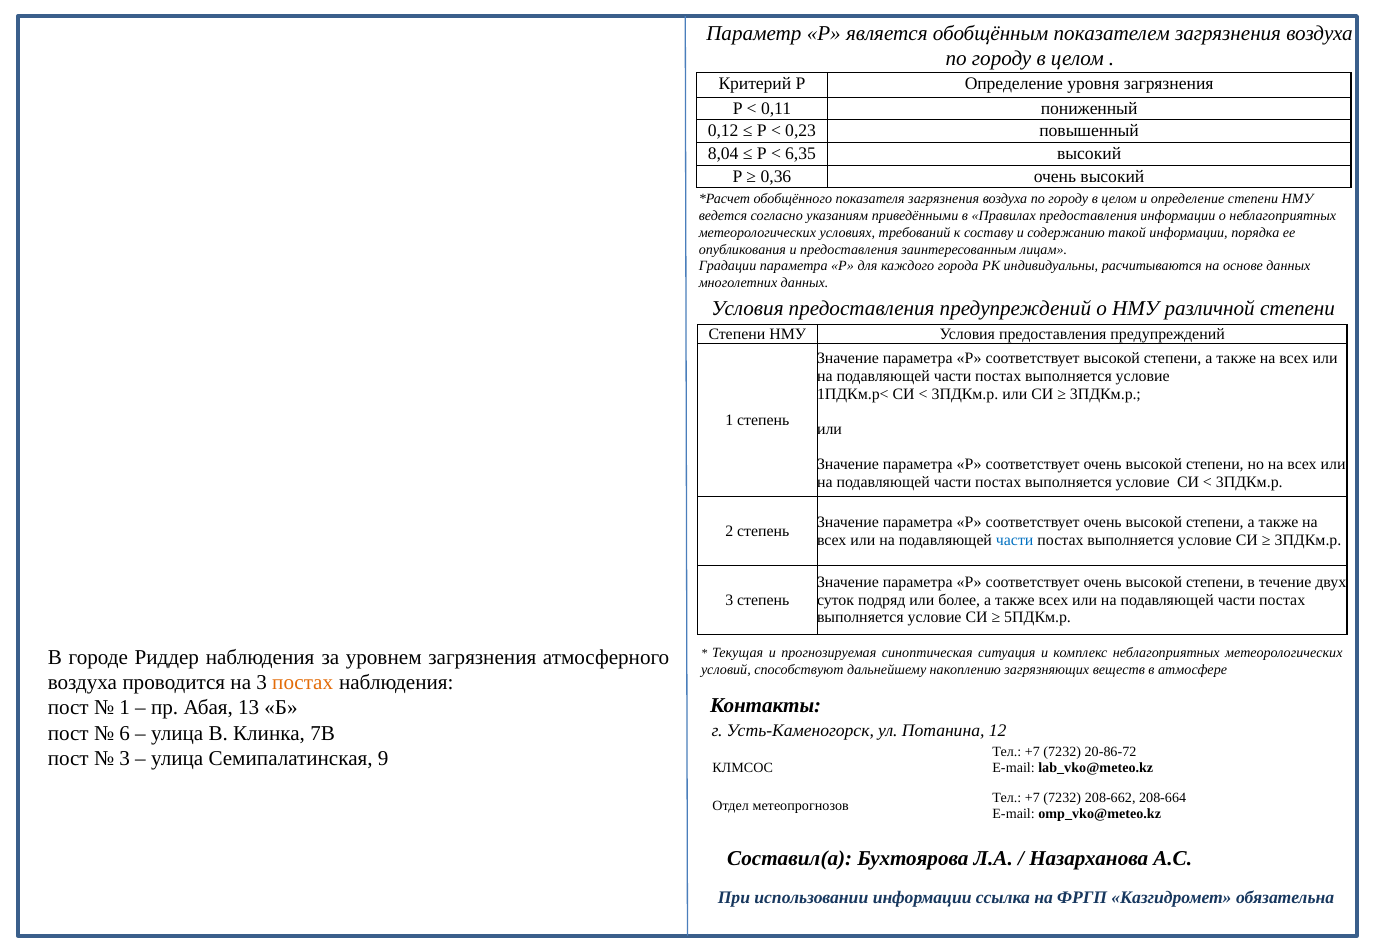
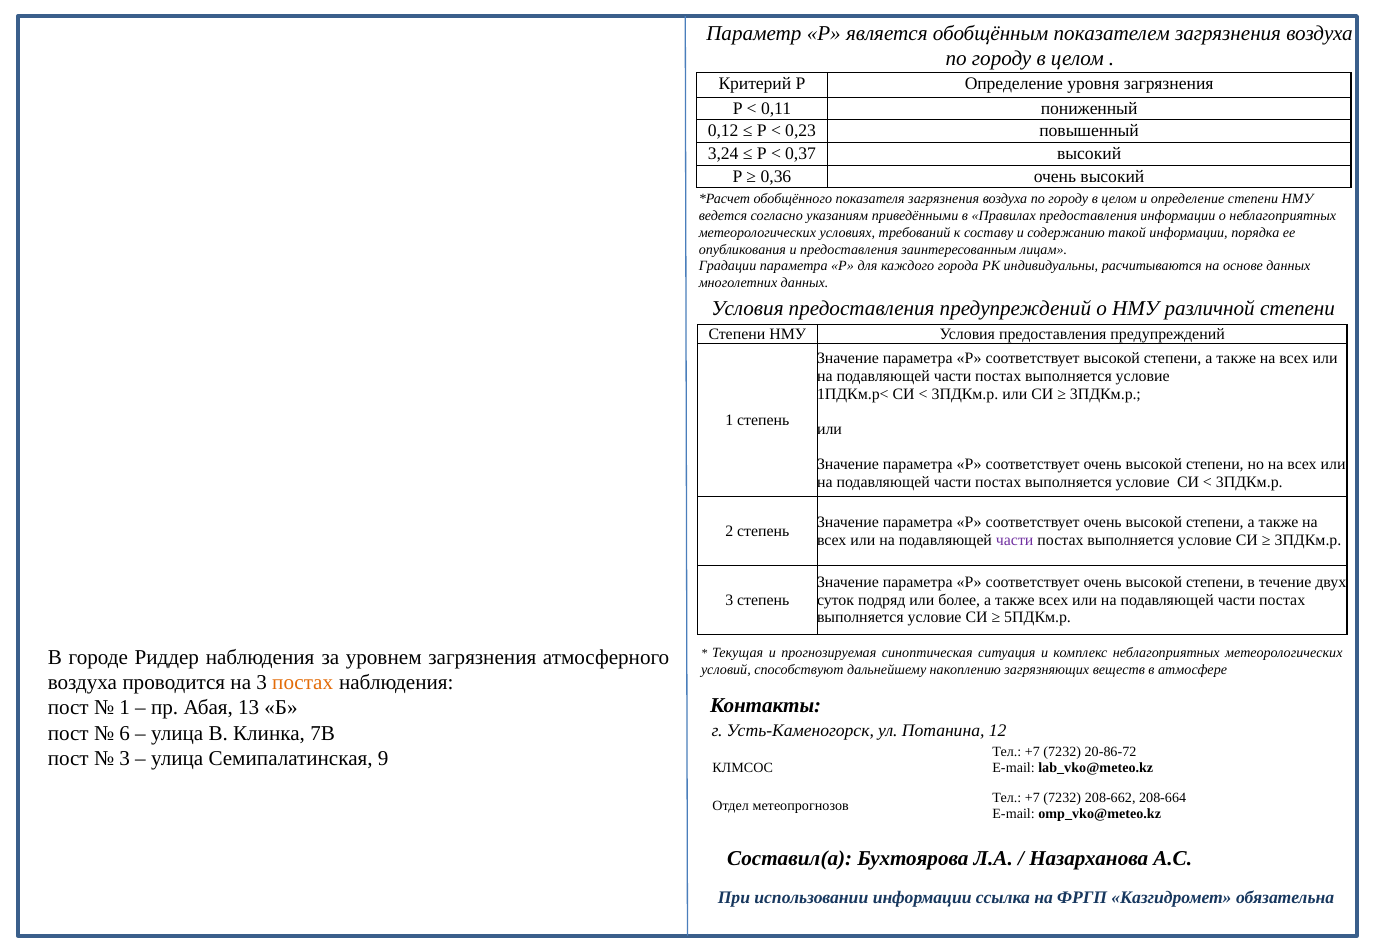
8,04: 8,04 -> 3,24
6,35: 6,35 -> 0,37
части at (1015, 540) colour: blue -> purple
